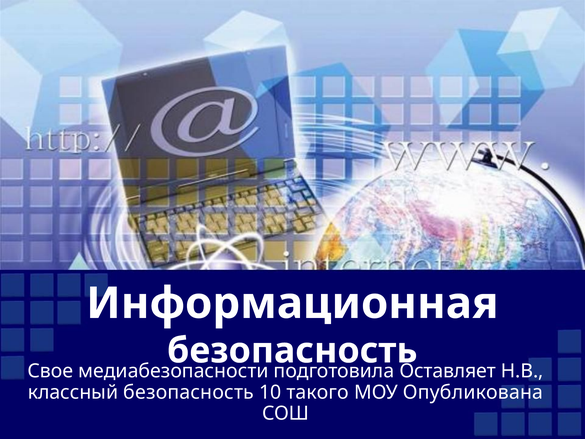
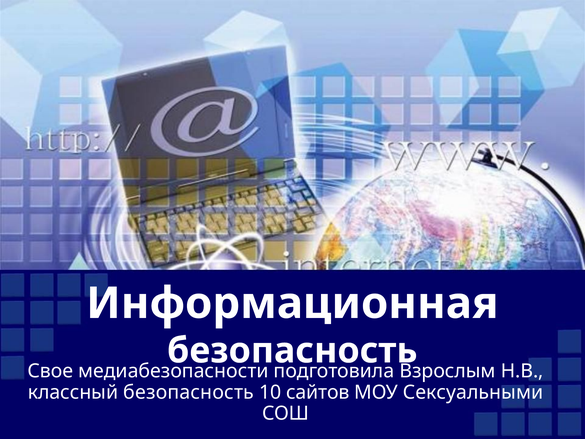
Оставляет: Оставляет -> Взрослым
такого: такого -> сайтов
Опубликована: Опубликована -> Сексуальными
